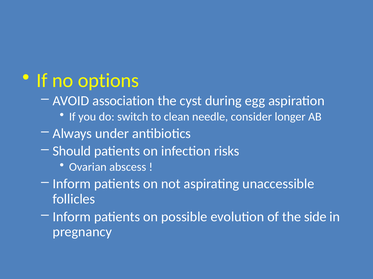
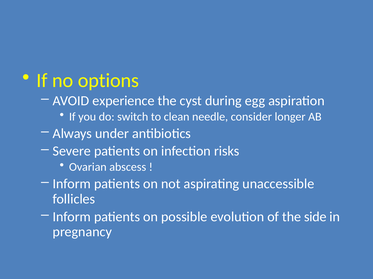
association: association -> experience
Should: Should -> Severe
